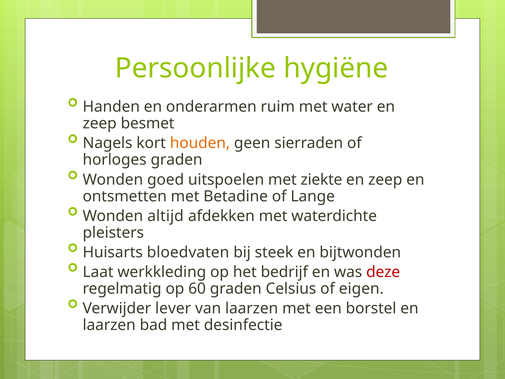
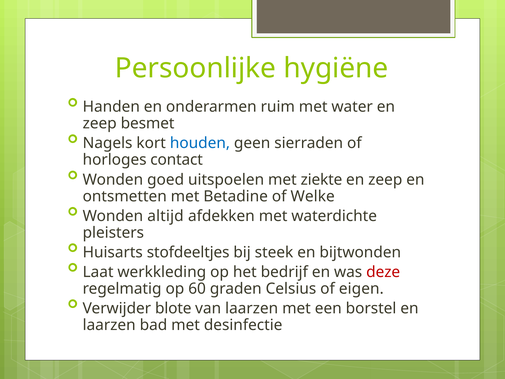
houden colour: orange -> blue
horloges graden: graden -> contact
Lange: Lange -> Welke
bloedvaten: bloedvaten -> stofdeeltjes
lever: lever -> blote
